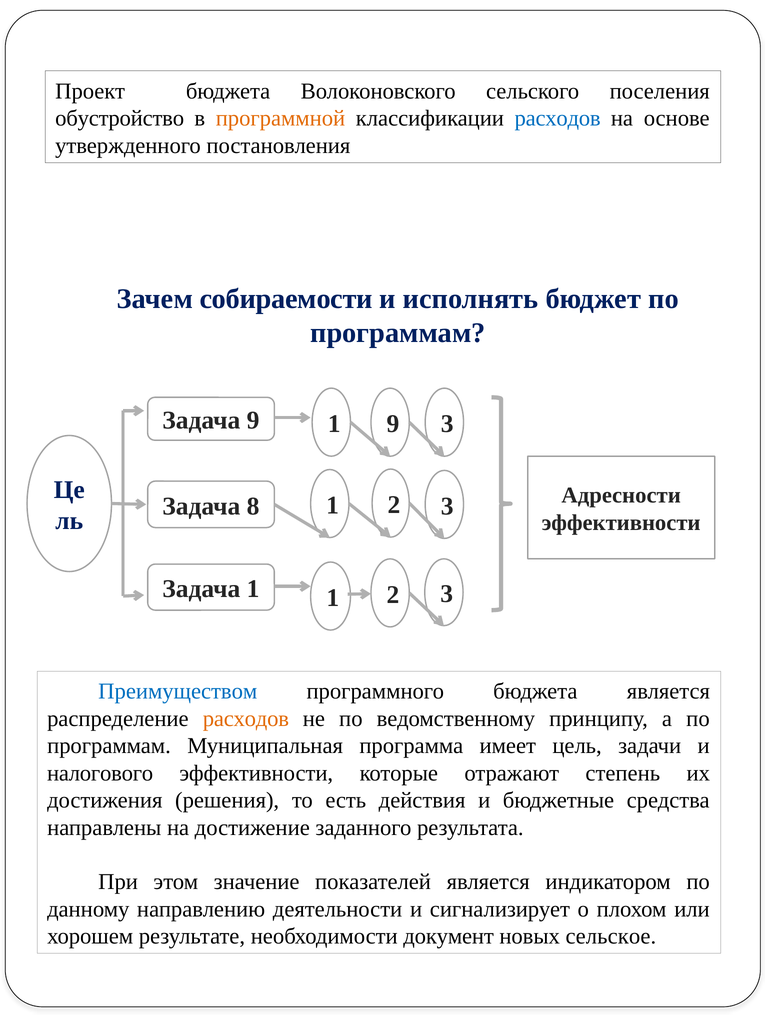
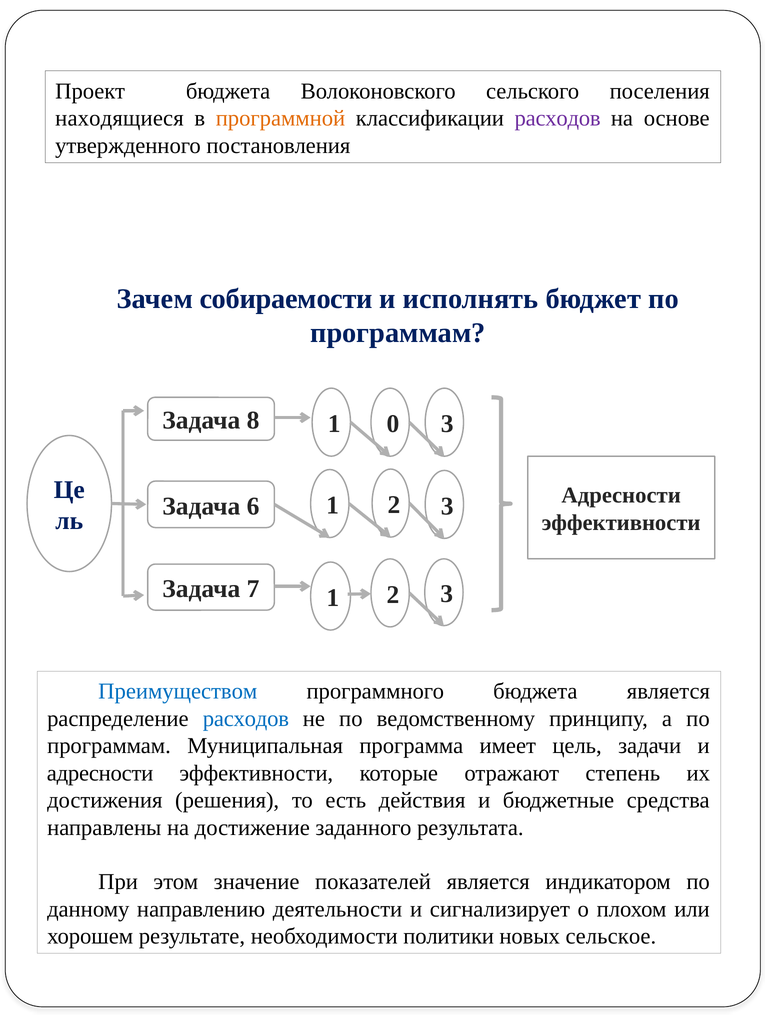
обустройство: обустройство -> находящиеся
расходов at (558, 118) colour: blue -> purple
Задача 9: 9 -> 8
1 9: 9 -> 0
8: 8 -> 6
Задача 1: 1 -> 7
расходов at (246, 719) colour: orange -> blue
налогового at (100, 773): налогового -> адресности
документ: документ -> политики
